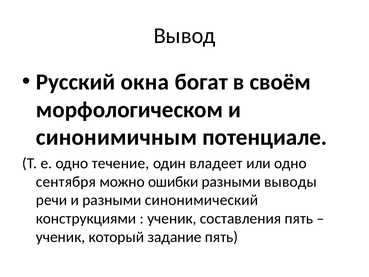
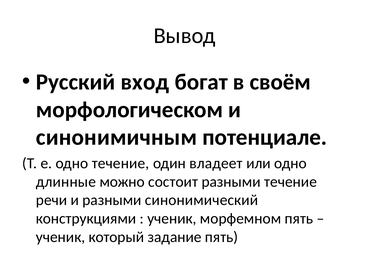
окна: окна -> вход
сентября: сентября -> длинные
ошибки: ошибки -> состоит
разными выводы: выводы -> течение
составления: составления -> морфемном
